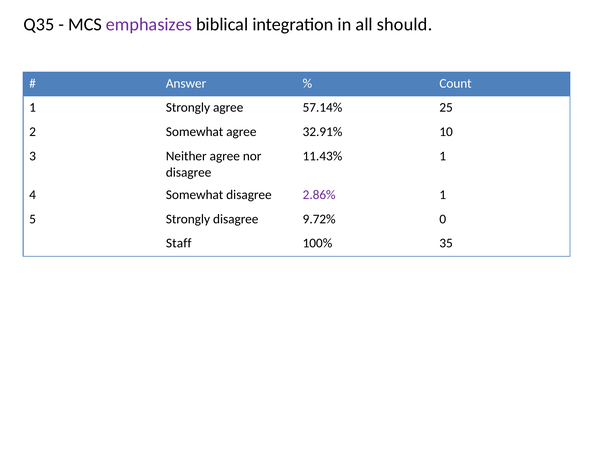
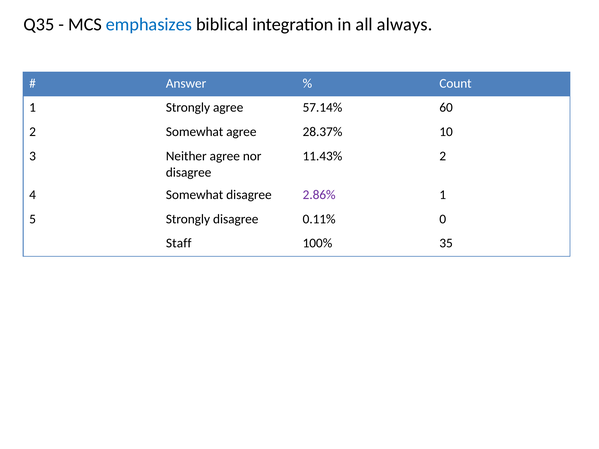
emphasizes colour: purple -> blue
should: should -> always
25: 25 -> 60
32.91%: 32.91% -> 28.37%
11.43% 1: 1 -> 2
9.72%: 9.72% -> 0.11%
